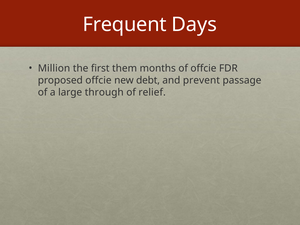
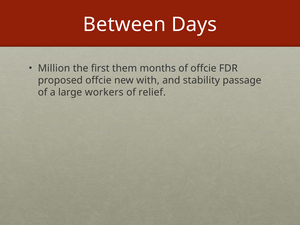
Frequent: Frequent -> Between
debt: debt -> with
prevent: prevent -> stability
through: through -> workers
